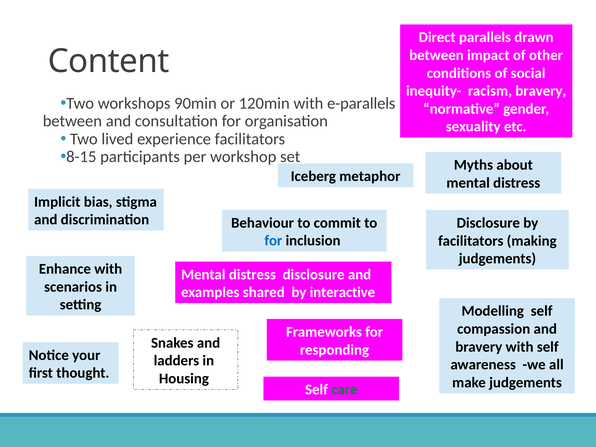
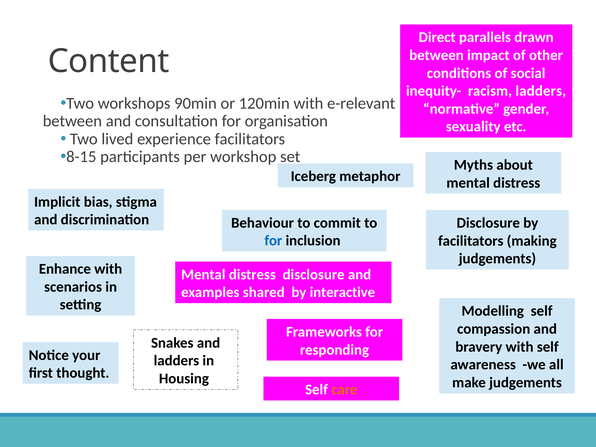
racism bravery: bravery -> ladders
e-parallels: e-parallels -> e-relevant
care colour: green -> orange
